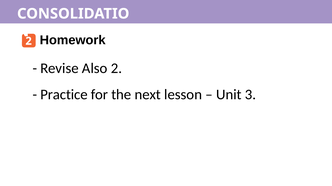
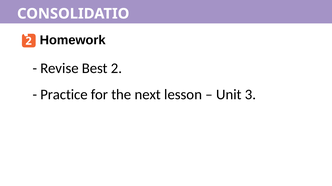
Also: Also -> Best
